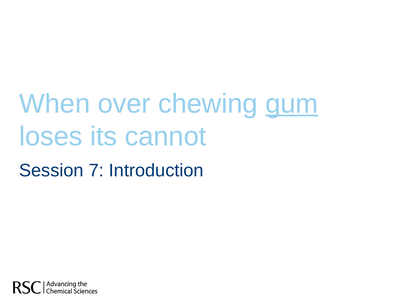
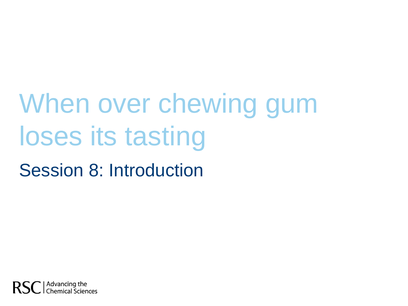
gum underline: present -> none
cannot: cannot -> tasting
7: 7 -> 8
